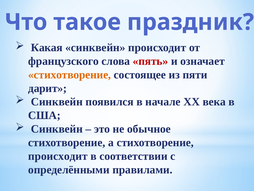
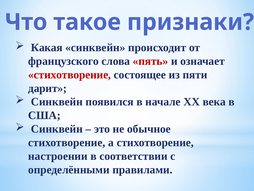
праздник: праздник -> признаки
стихотворение at (70, 74) colour: orange -> red
происходит at (58, 156): происходит -> настроении
